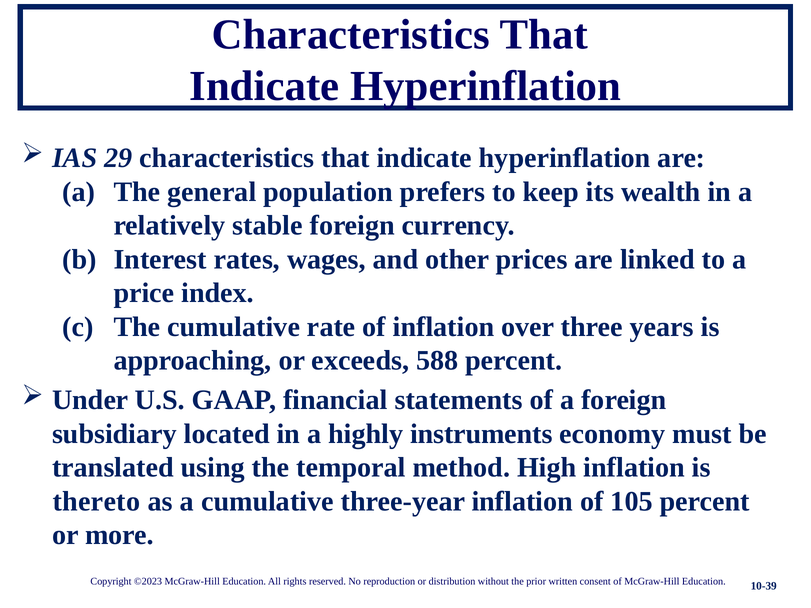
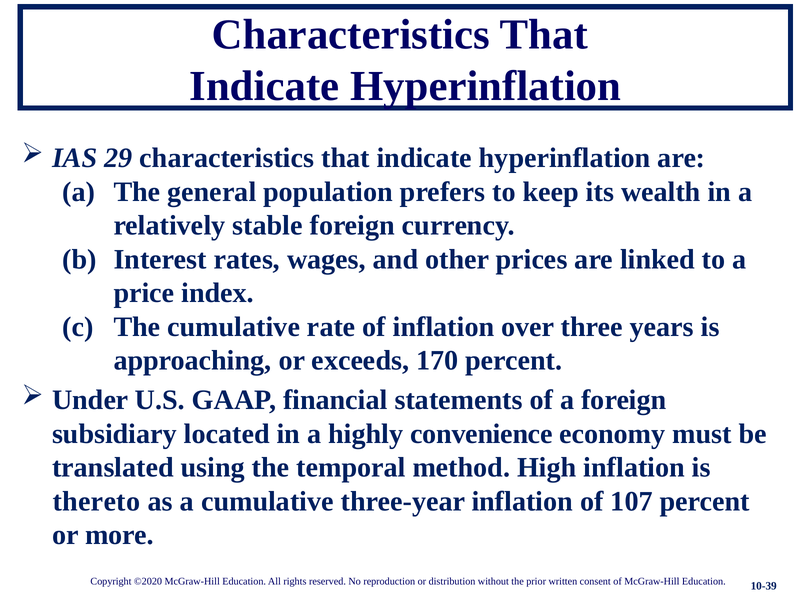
588: 588 -> 170
instruments: instruments -> convenience
105: 105 -> 107
©2023: ©2023 -> ©2020
